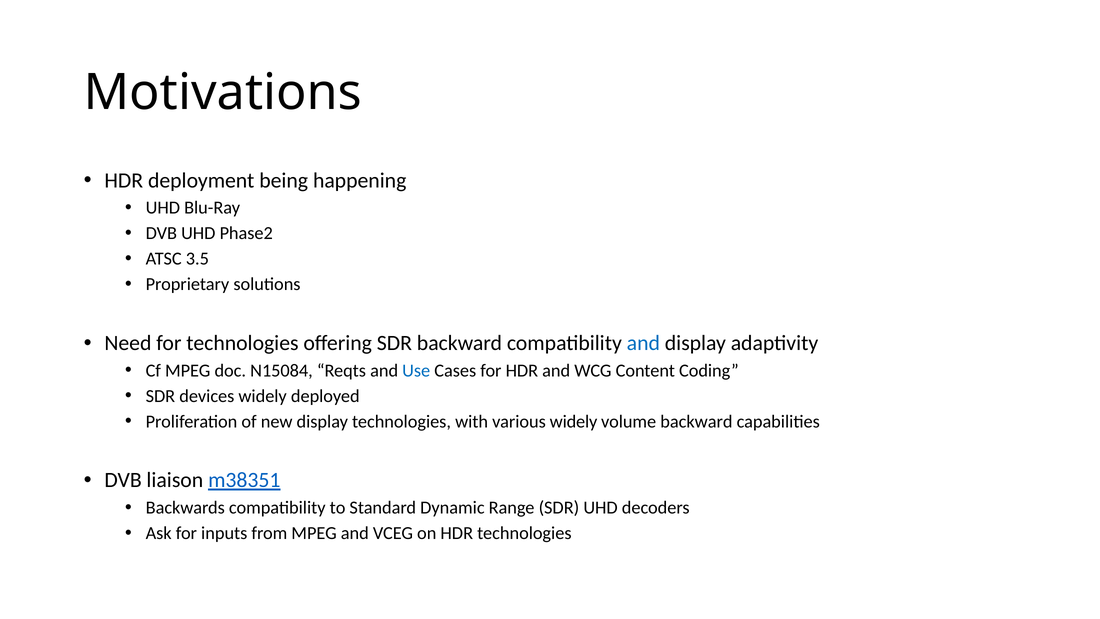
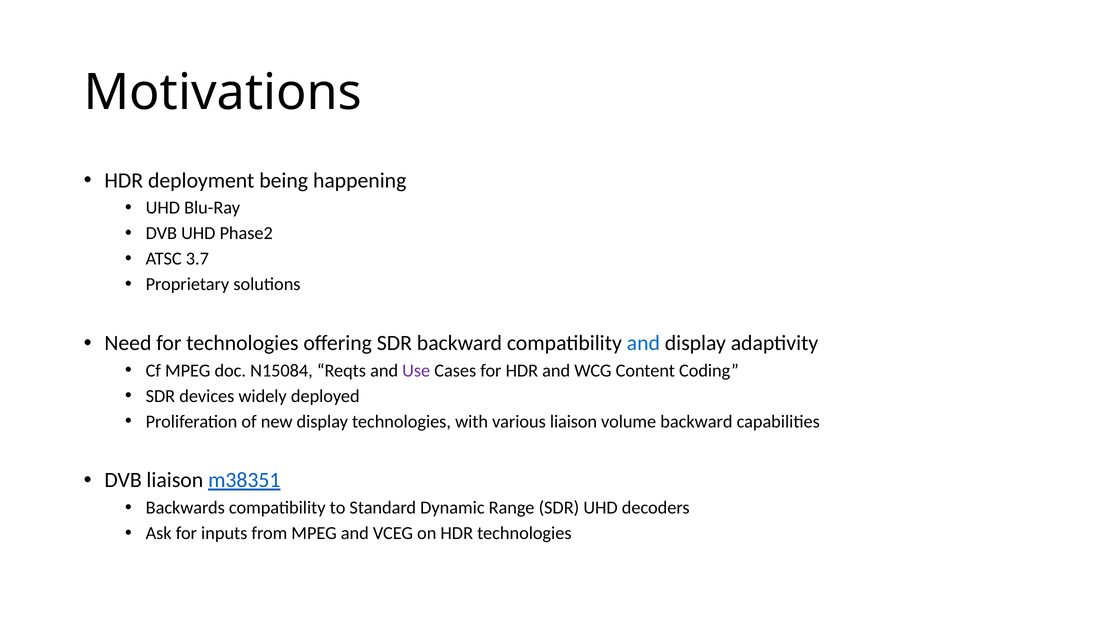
3.5: 3.5 -> 3.7
Use colour: blue -> purple
various widely: widely -> liaison
